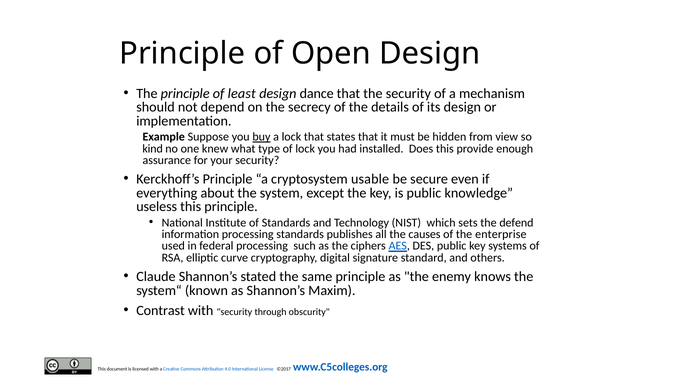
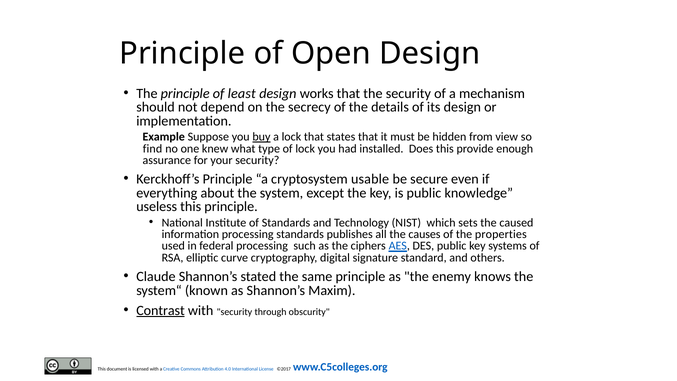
dance: dance -> works
kind: kind -> find
defend: defend -> caused
enterprise: enterprise -> properties
Contrast underline: none -> present
